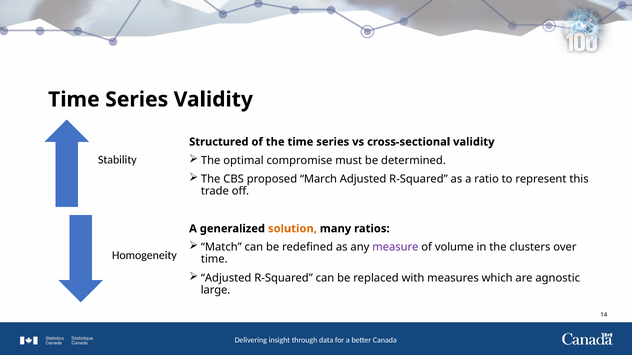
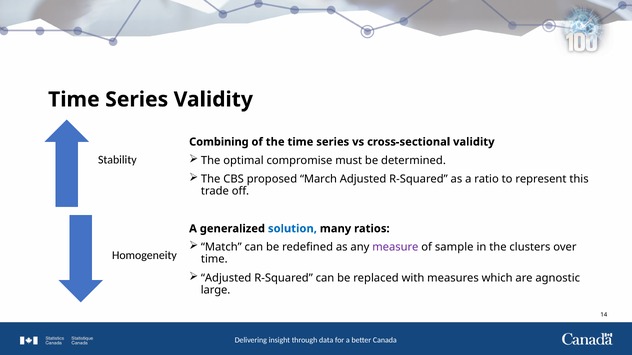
Structured: Structured -> Combining
solution colour: orange -> blue
volume: volume -> sample
